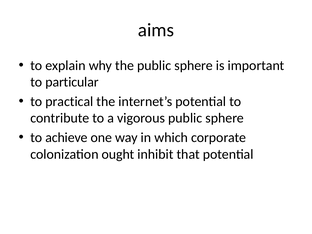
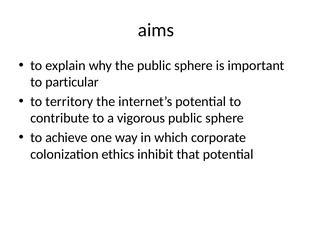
practical: practical -> territory
ought: ought -> ethics
